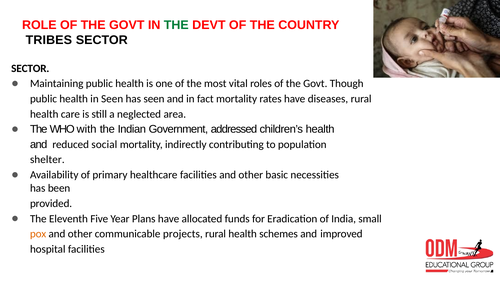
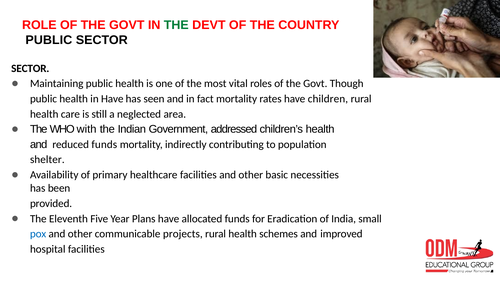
TRIBES at (49, 40): TRIBES -> PUBLIC
in Seen: Seen -> Have
diseases: diseases -> children
reduced social: social -> funds
pox colour: orange -> blue
